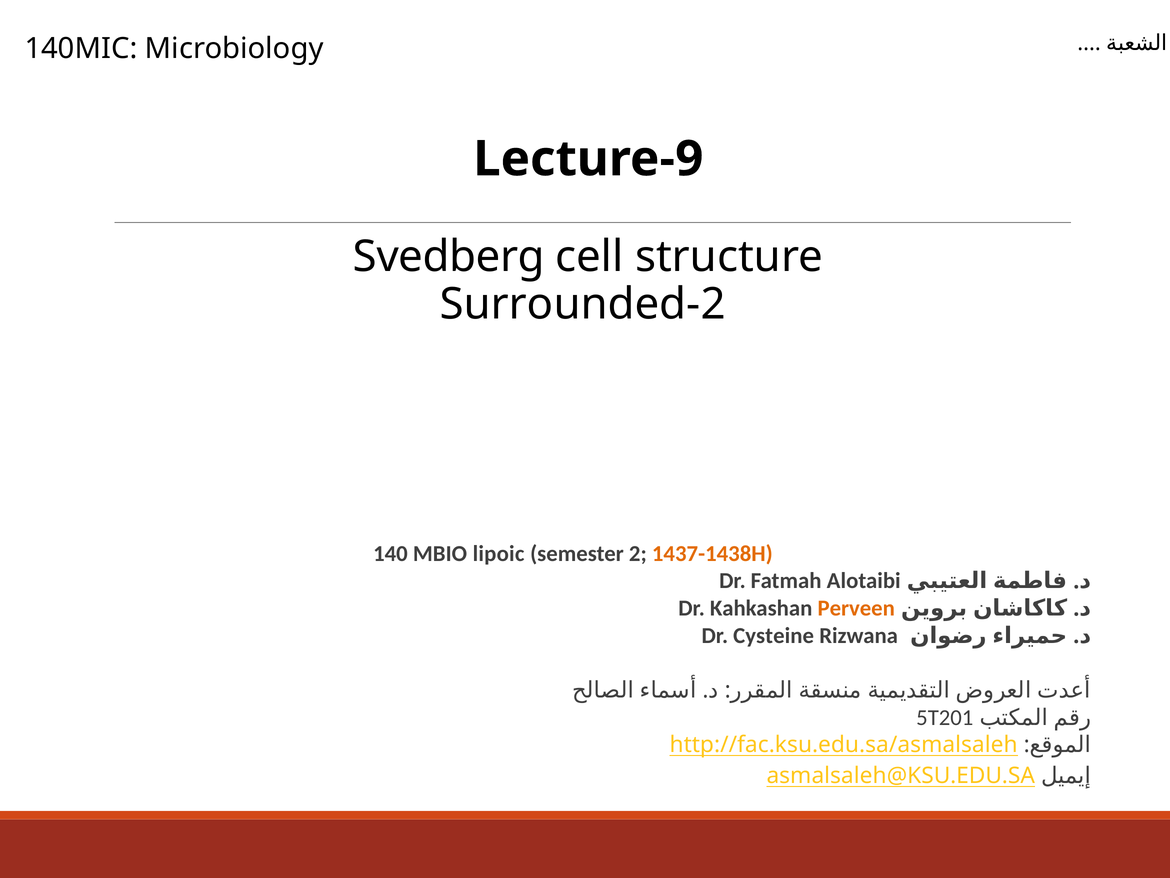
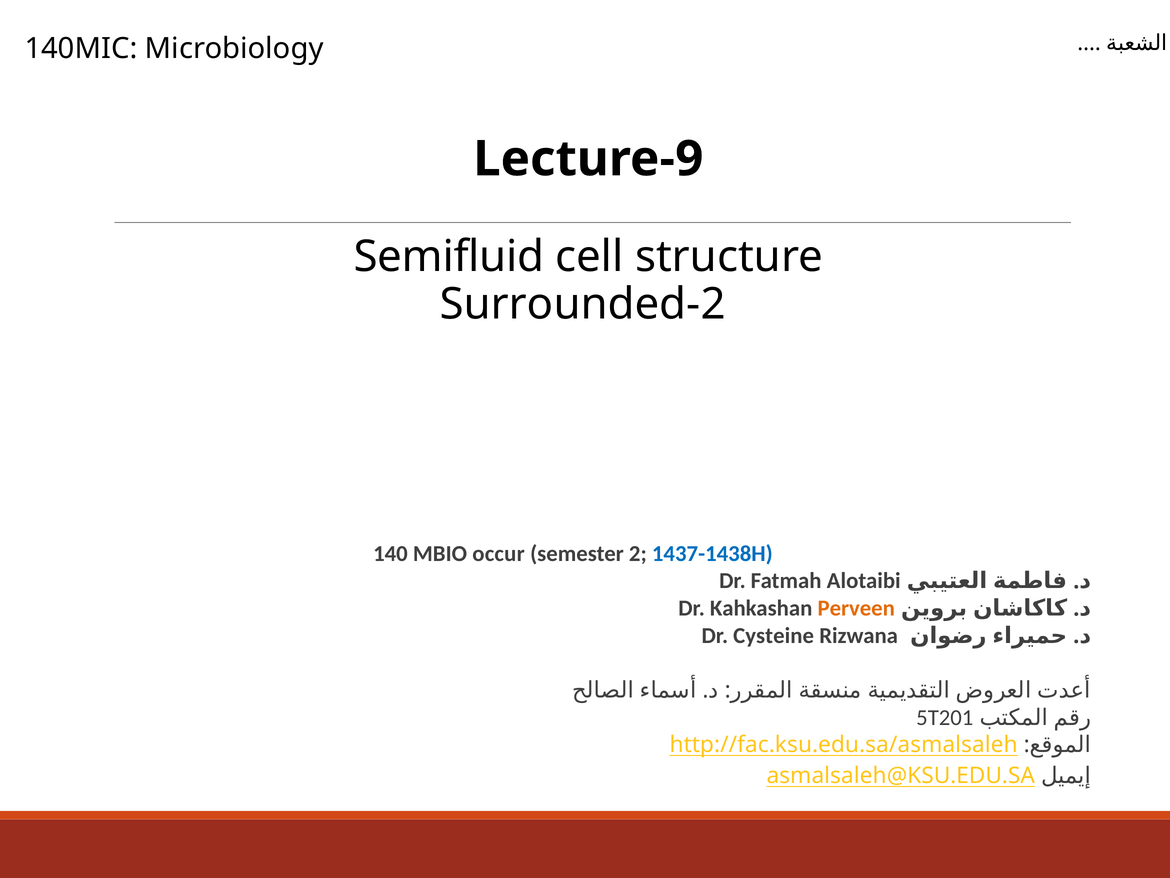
Svedberg: Svedberg -> Semifluid
lipoic: lipoic -> occur
1437-1438H colour: orange -> blue
